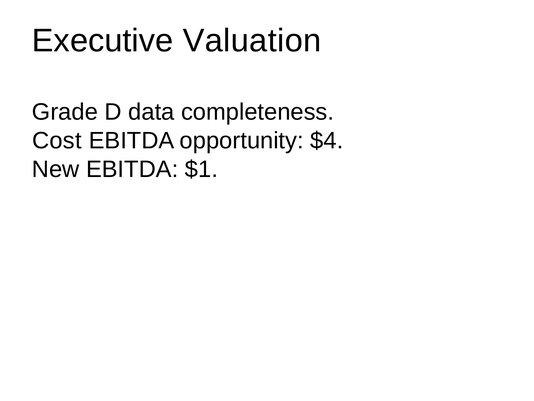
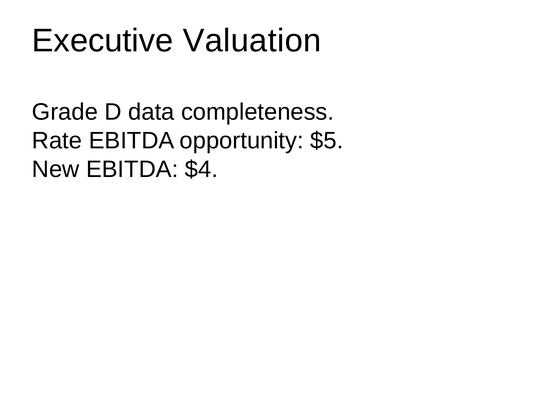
Cost: Cost -> Rate
$4: $4 -> $5
$1: $1 -> $4
